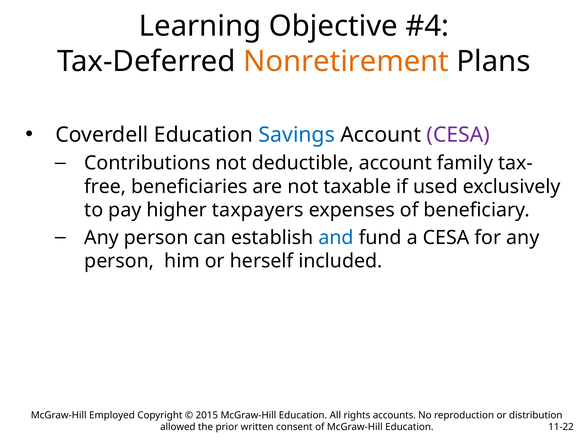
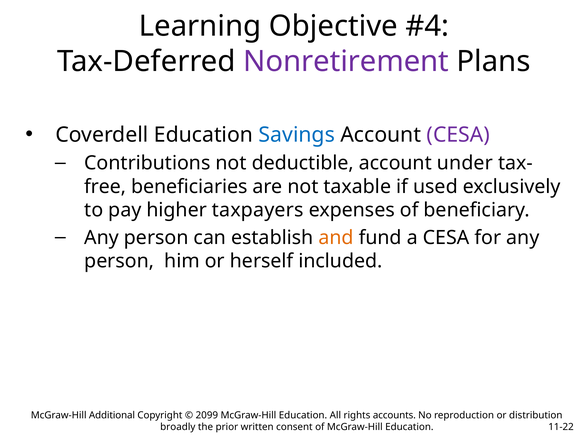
Nonretirement colour: orange -> purple
family: family -> under
and colour: blue -> orange
Employed: Employed -> Additional
2015: 2015 -> 2099
allowed: allowed -> broadly
